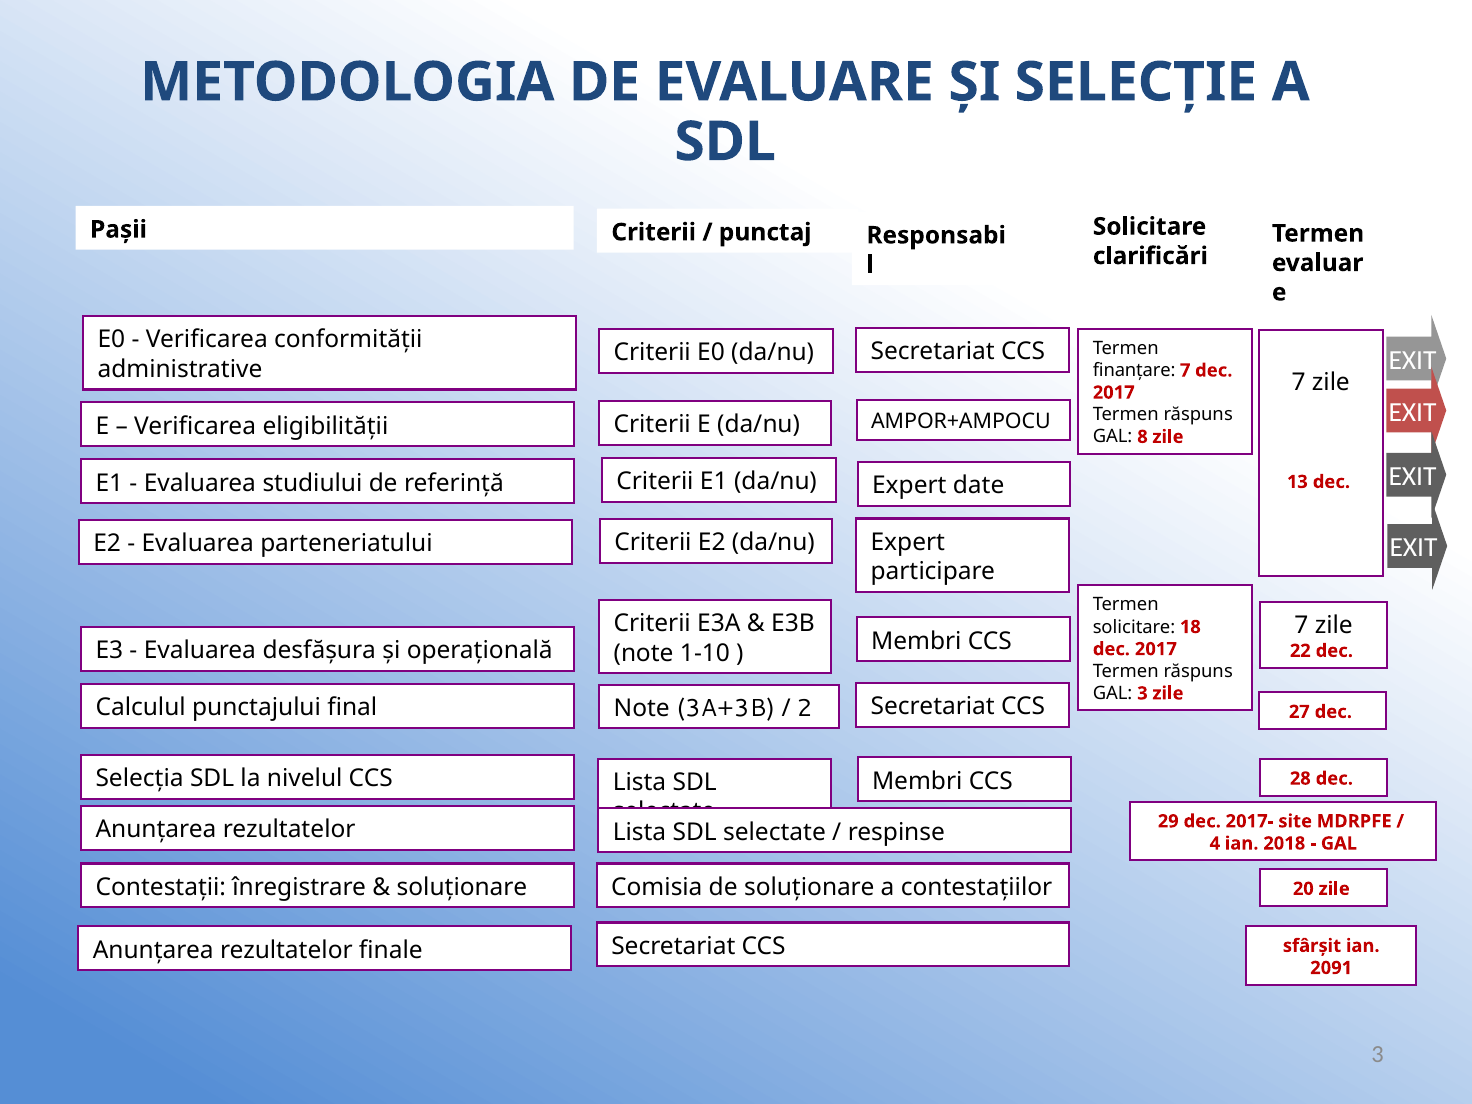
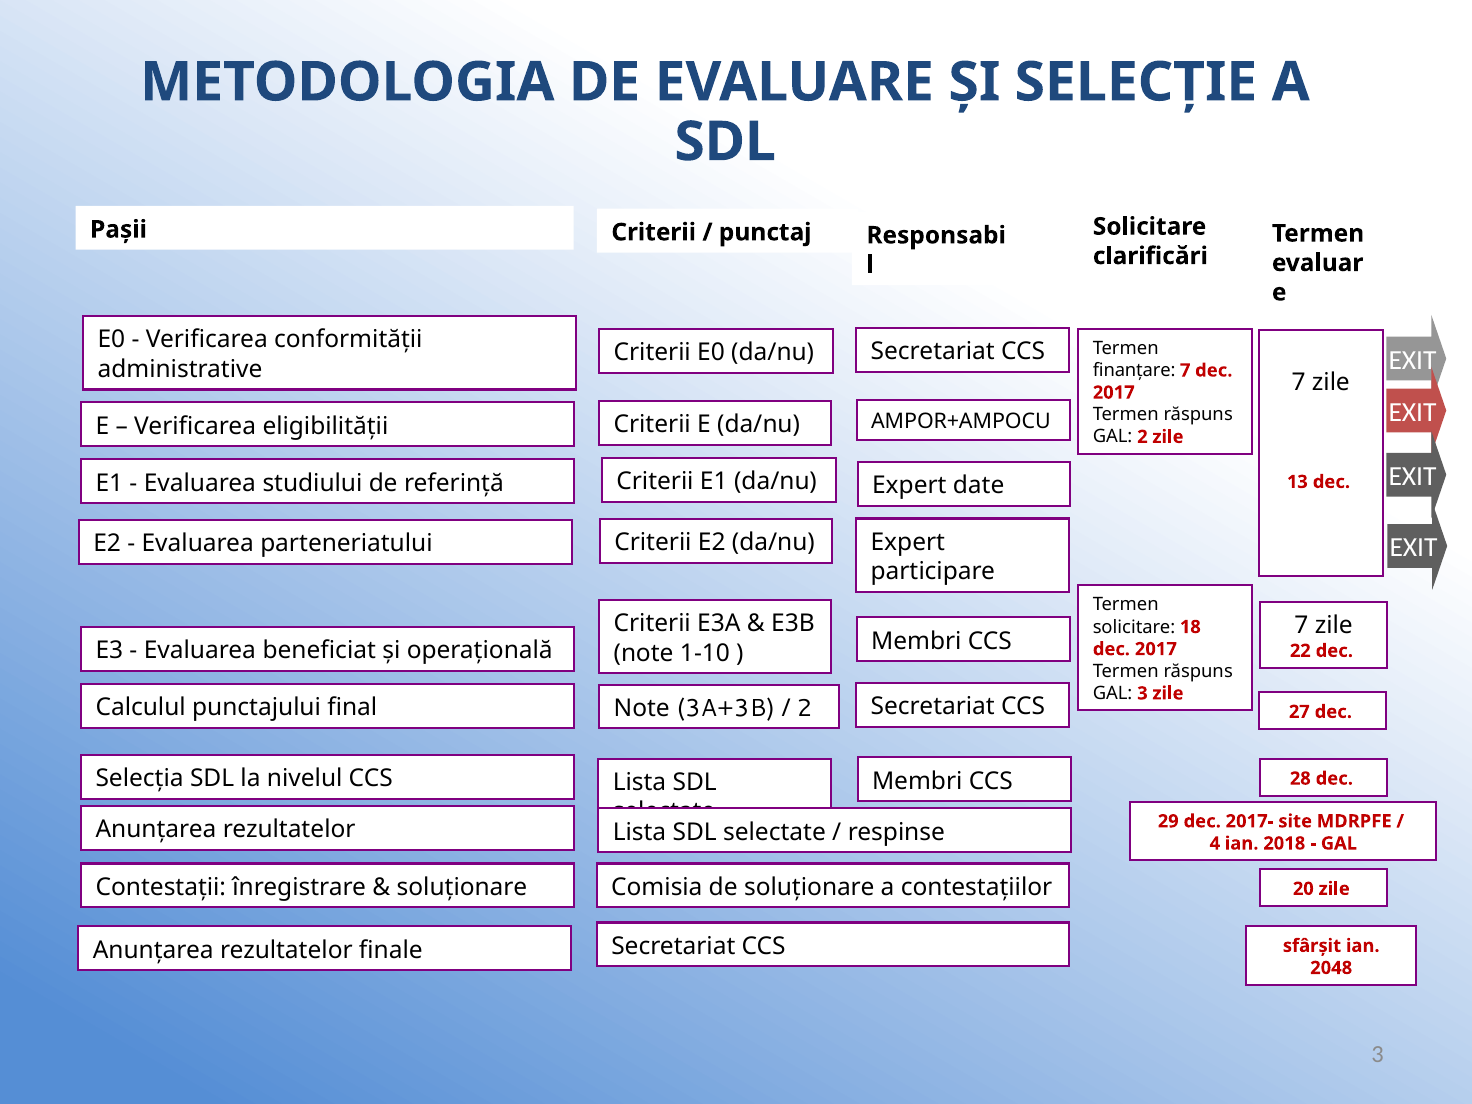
GAL 8: 8 -> 2
desfășura: desfășura -> beneficiat
2091: 2091 -> 2048
